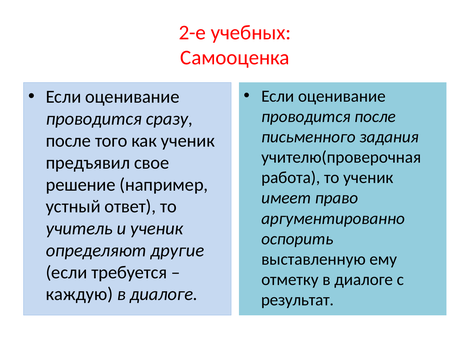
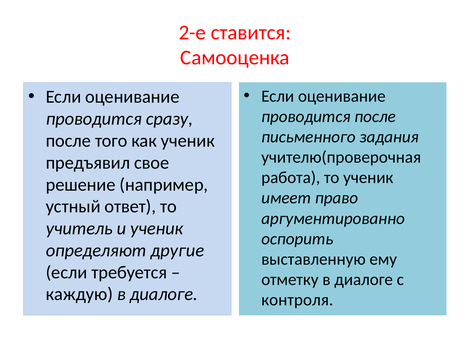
учебных: учебных -> ставится
результат: результат -> контроля
